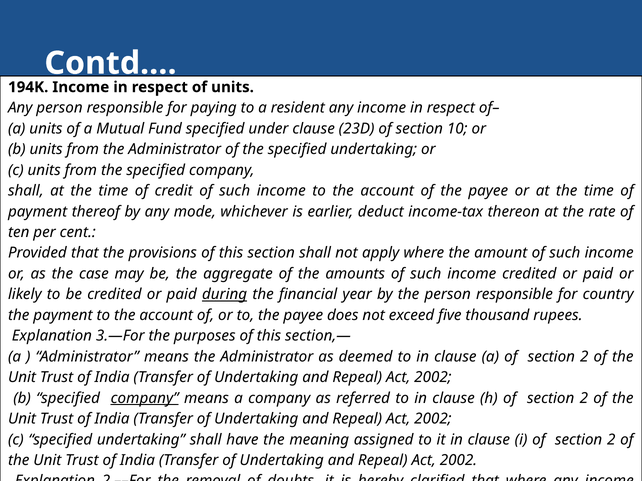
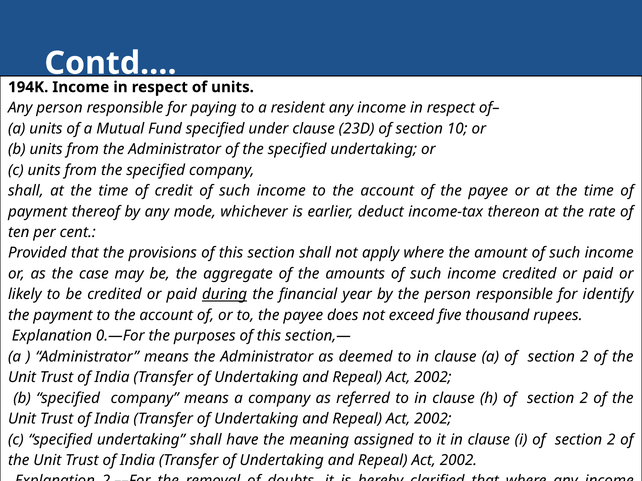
country: country -> identify
3.—For: 3.—For -> 0.—For
company at (145, 398) underline: present -> none
